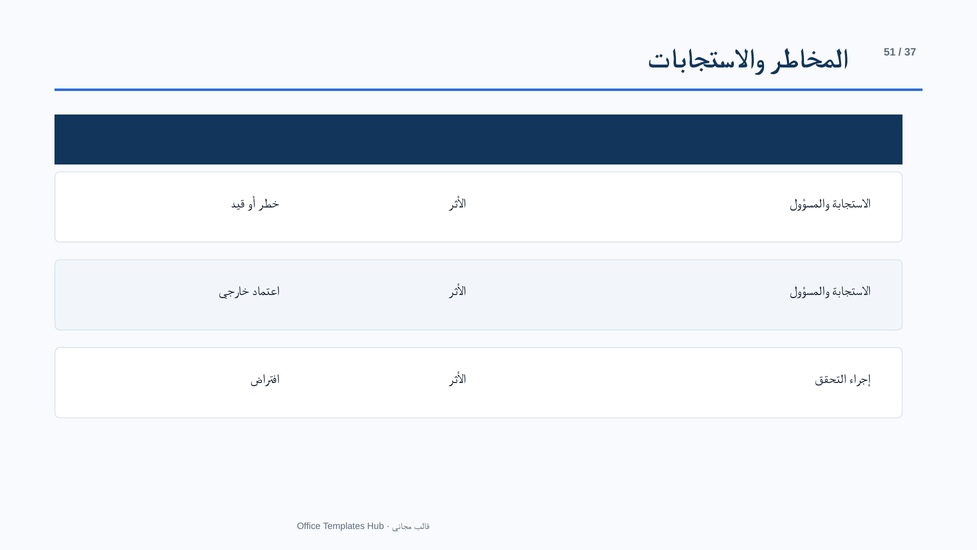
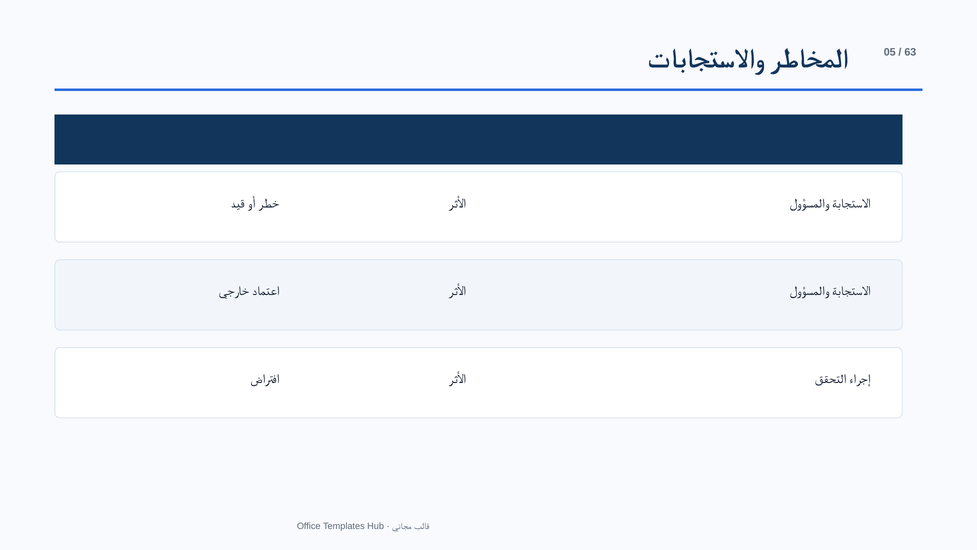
51: 51 -> 05
37: 37 -> 63
